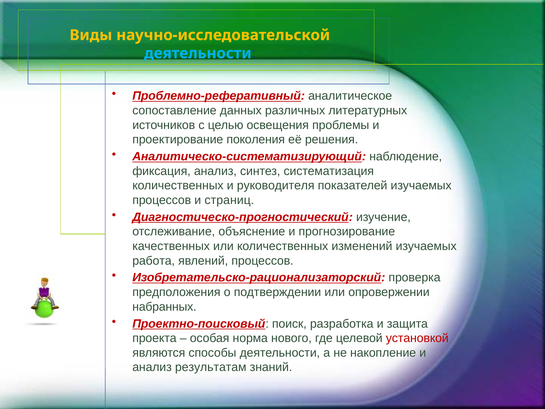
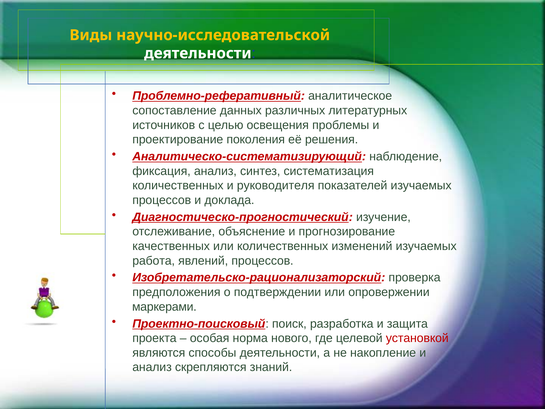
деятельности at (198, 53) colour: light blue -> white
страниц: страниц -> доклада
набранных: набранных -> маркерами
результатам: результатам -> скрепляются
